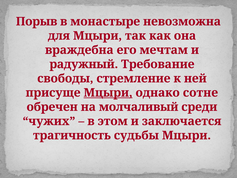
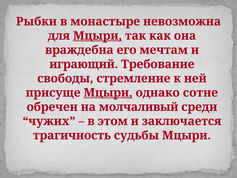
Порыв: Порыв -> Рыбки
Мцыри at (98, 36) underline: none -> present
радужный: радужный -> играющий
